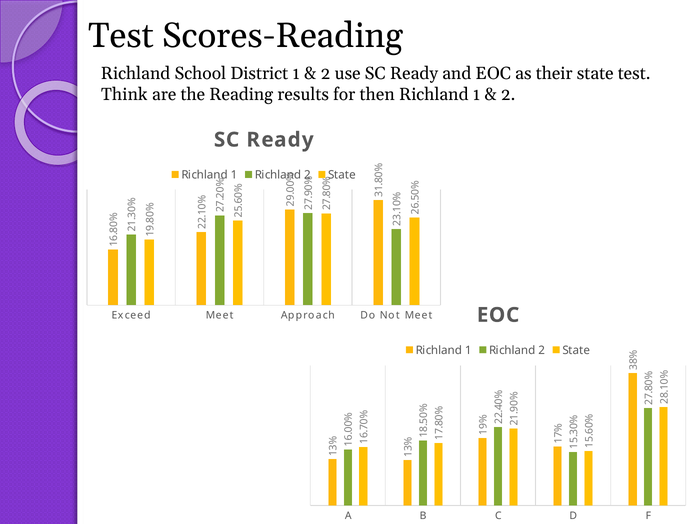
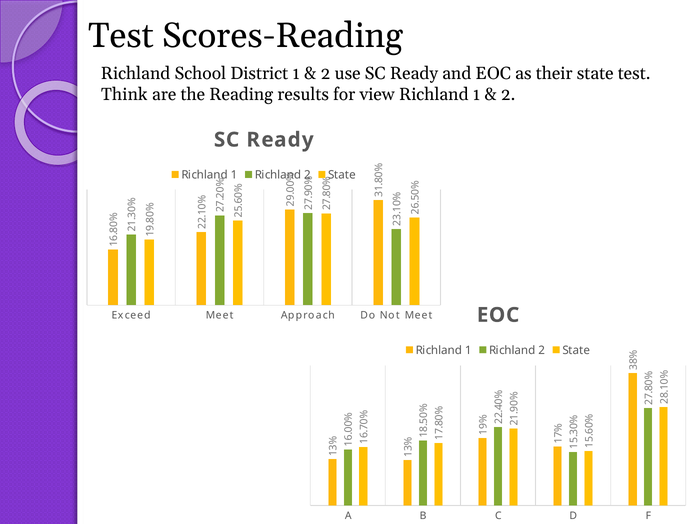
then: then -> view
